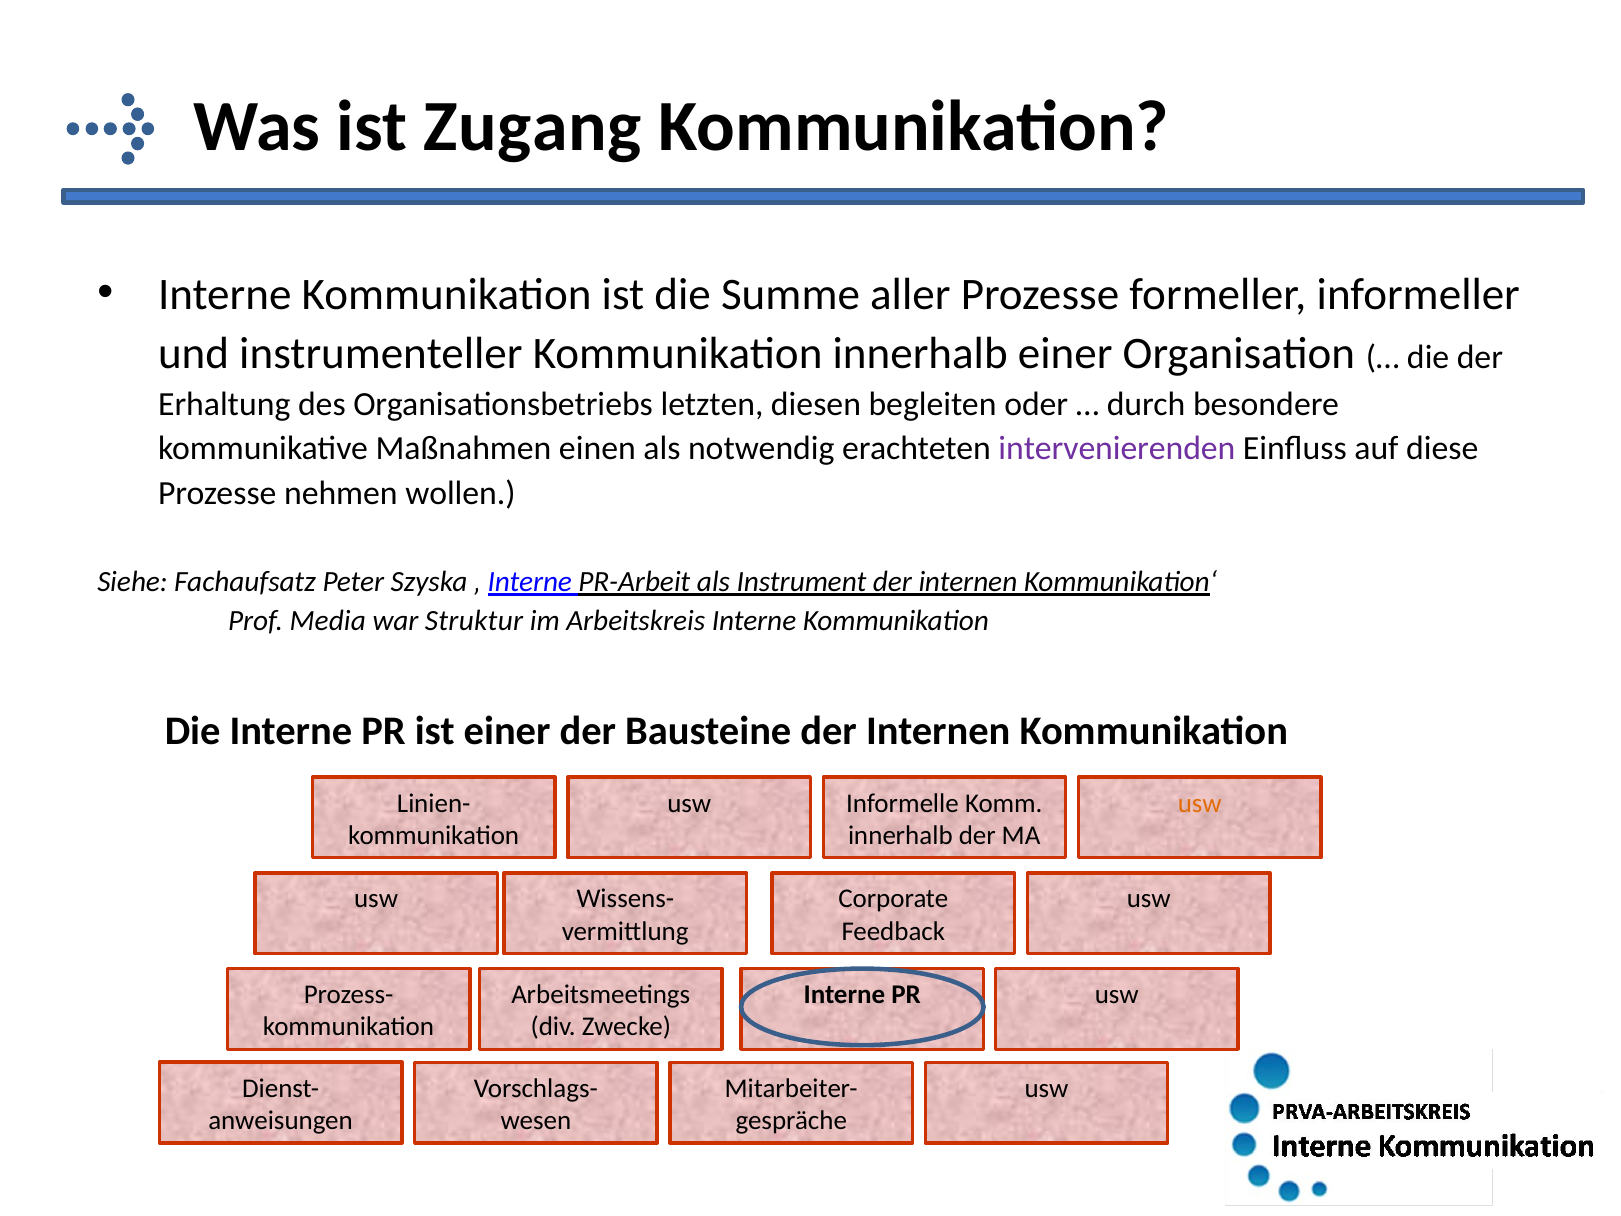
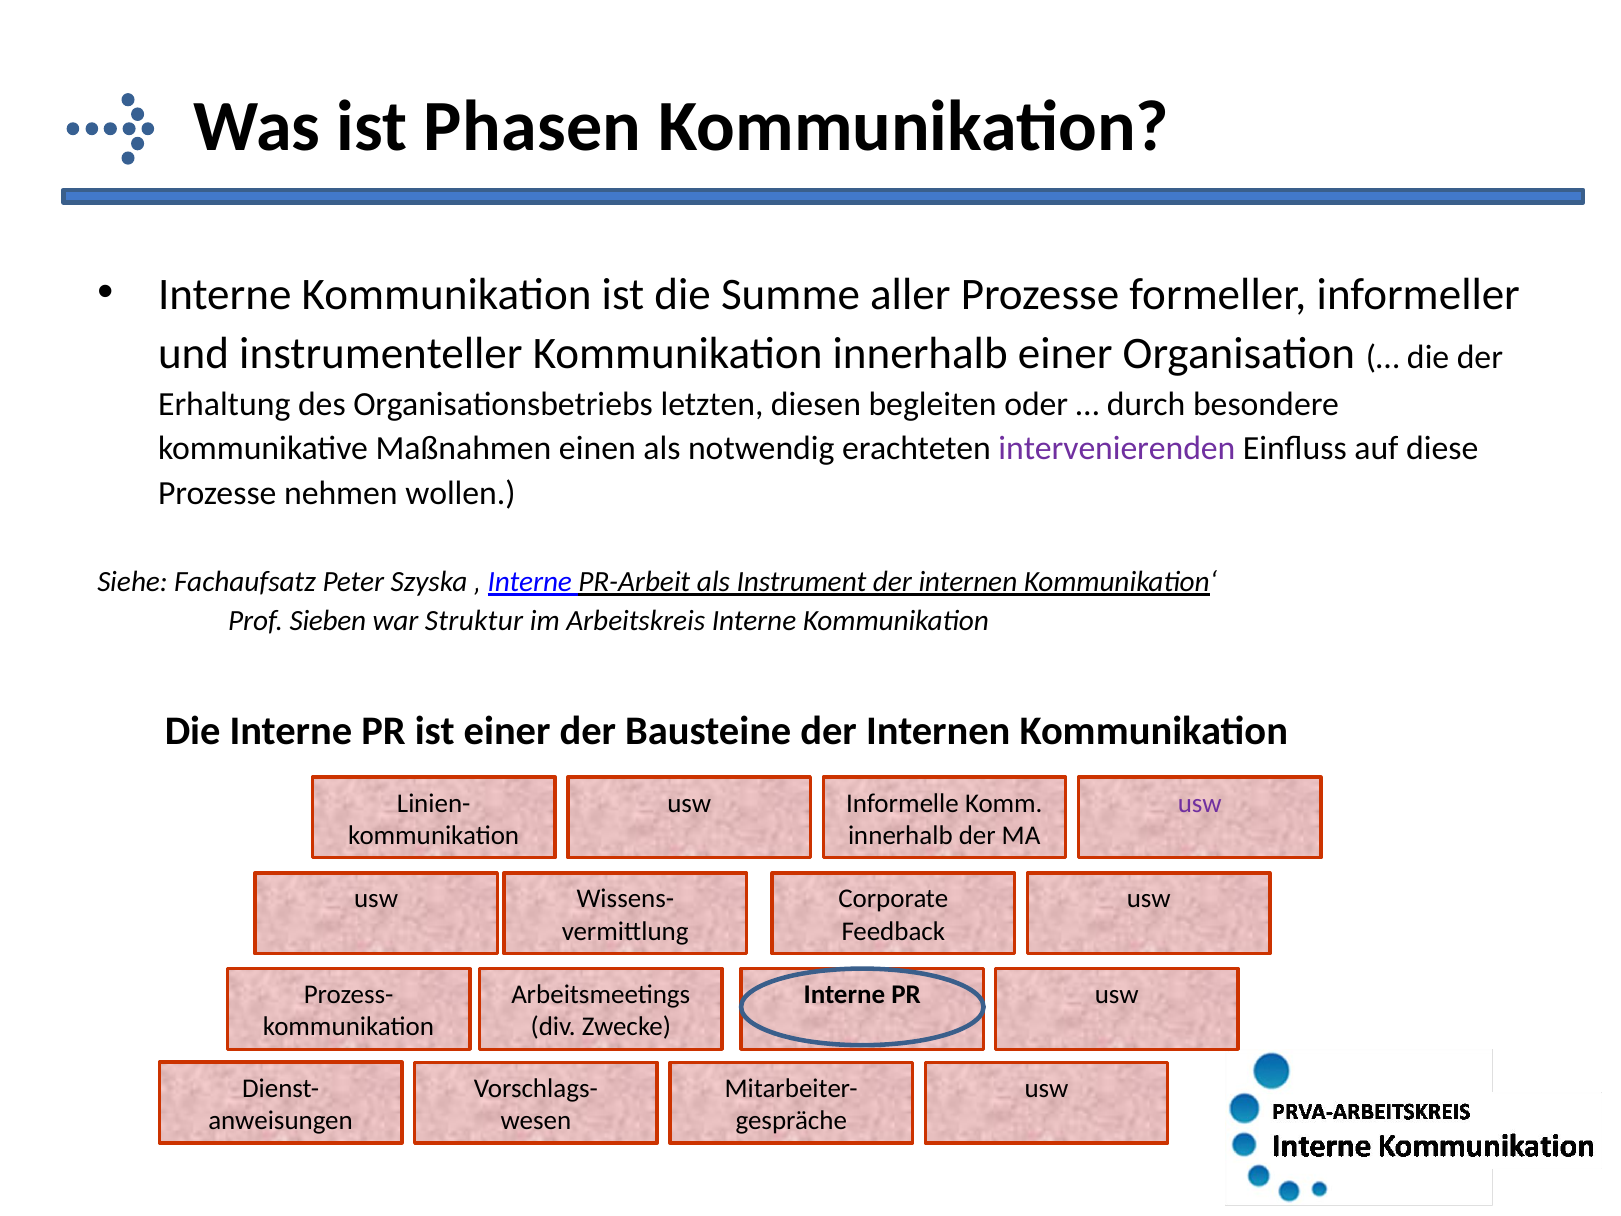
Zugang: Zugang -> Phasen
Media: Media -> Sieben
usw at (1200, 803) colour: orange -> purple
